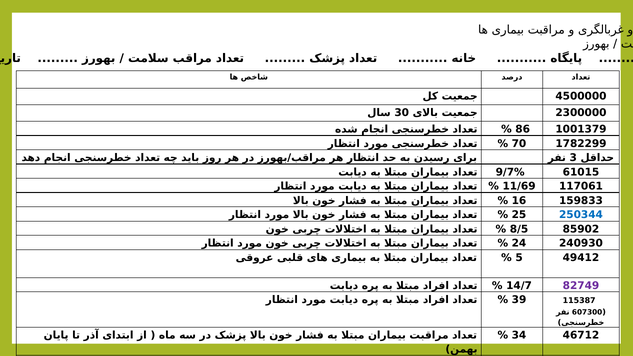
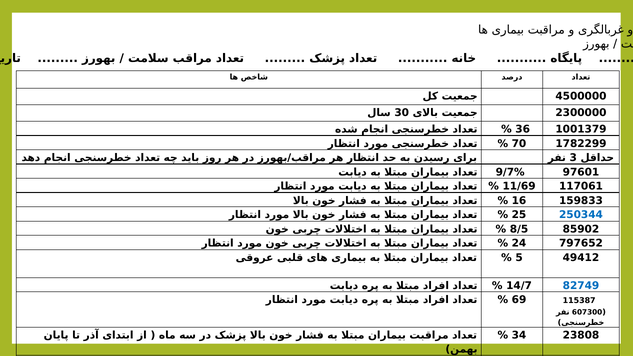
86: 86 -> 36
61015: 61015 -> 97601
240930: 240930 -> 797652
82749 colour: purple -> blue
39: 39 -> 69
46712: 46712 -> 23808
